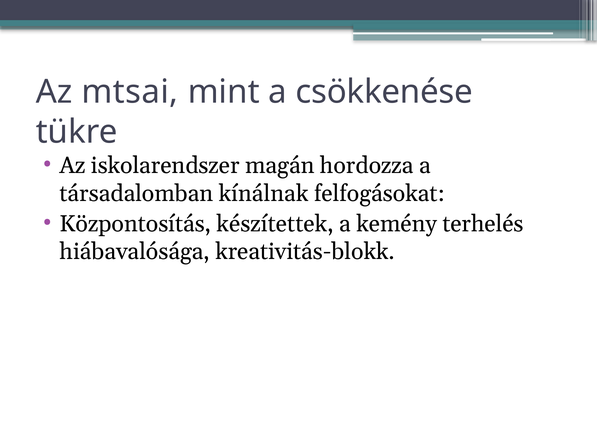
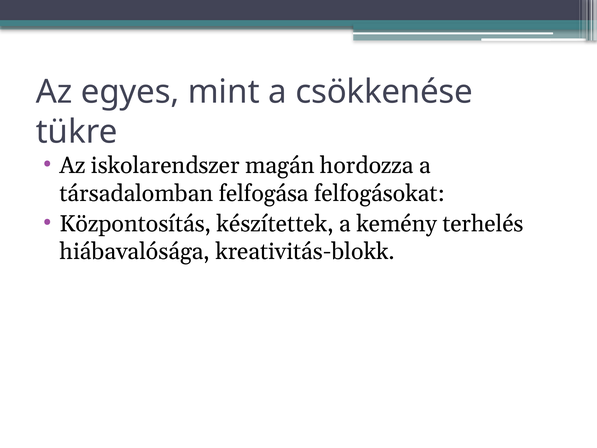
mtsai: mtsai -> egyes
kínálnak: kínálnak -> felfogása
